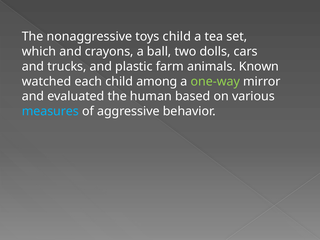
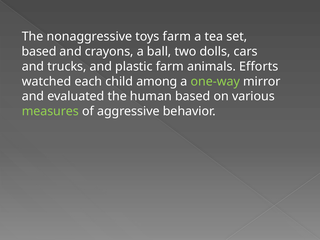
toys child: child -> farm
which at (39, 52): which -> based
Known: Known -> Efforts
measures colour: light blue -> light green
